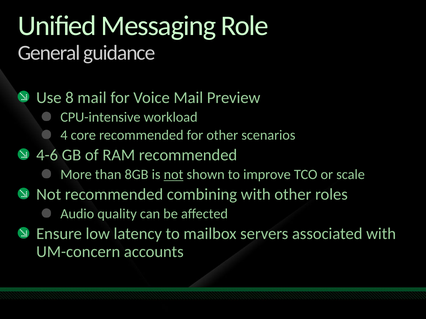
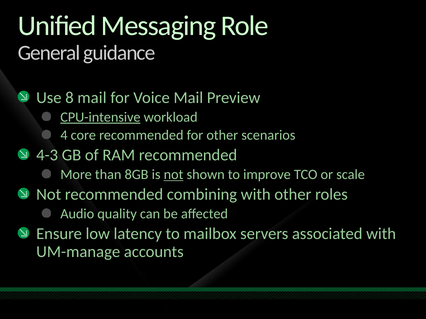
CPU-intensive underline: none -> present
4-6: 4-6 -> 4-3
UM-concern: UM-concern -> UM-manage
